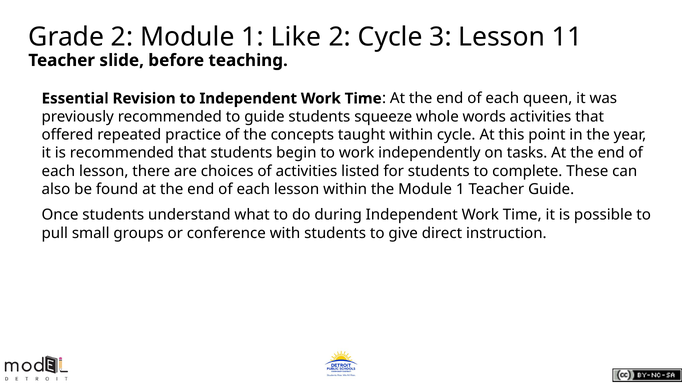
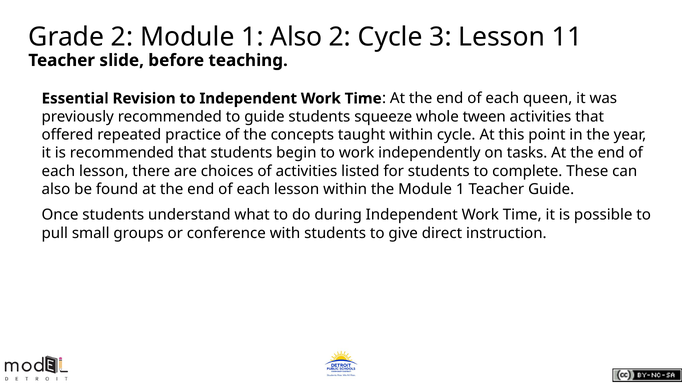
1 Like: Like -> Also
words: words -> tween
